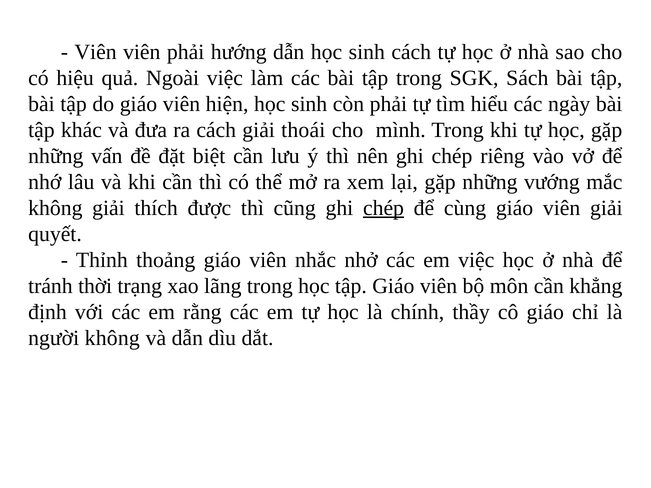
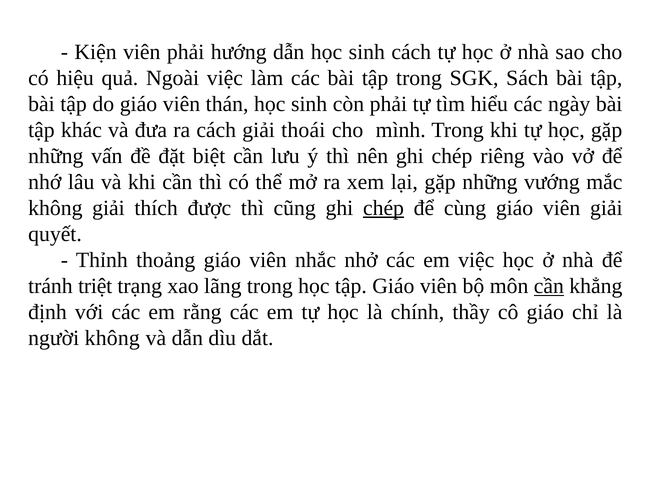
Viên at (96, 52): Viên -> Kiện
hiện: hiện -> thán
thời: thời -> triệt
cần at (549, 286) underline: none -> present
